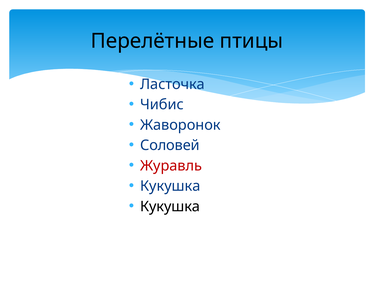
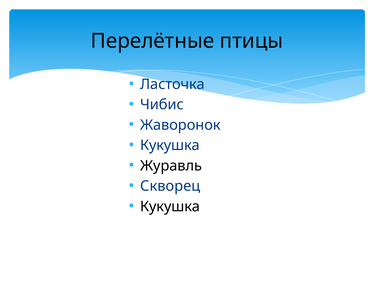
Соловей at (170, 145): Соловей -> Кукушка
Журавль colour: red -> black
Кукушка at (170, 186): Кукушка -> Скворец
